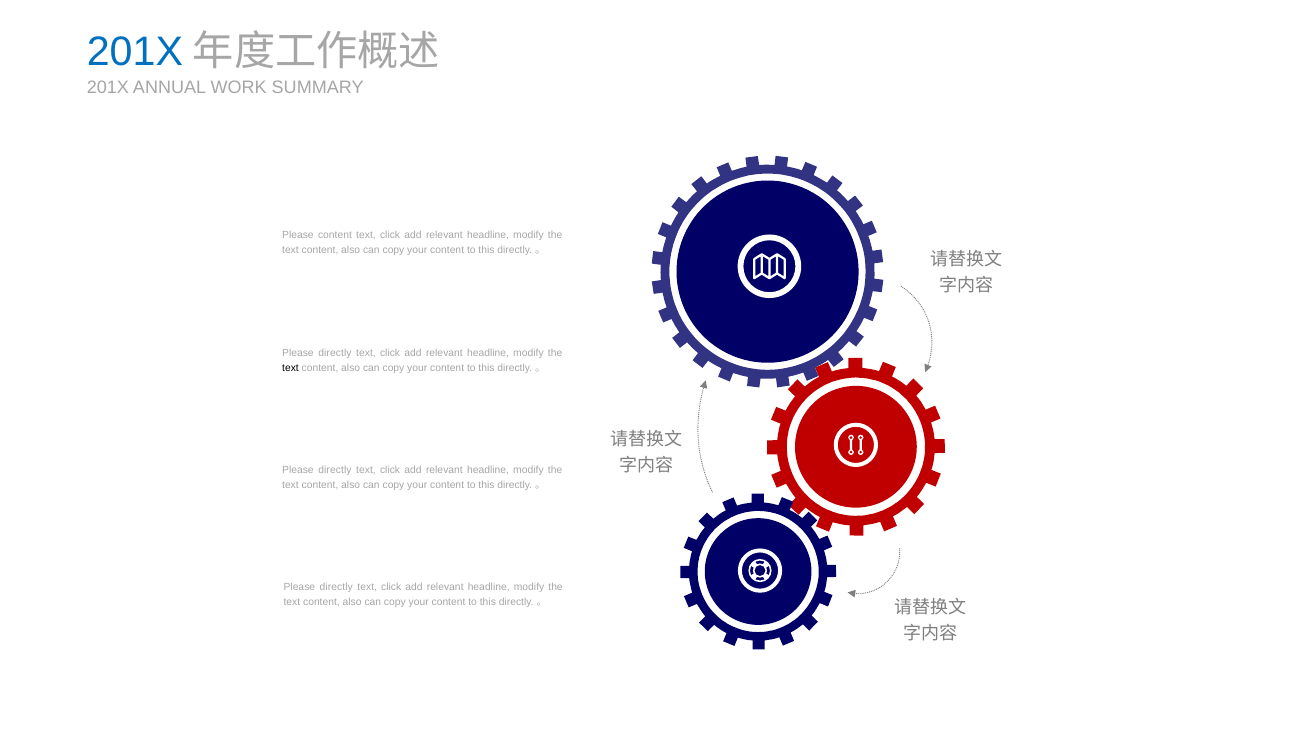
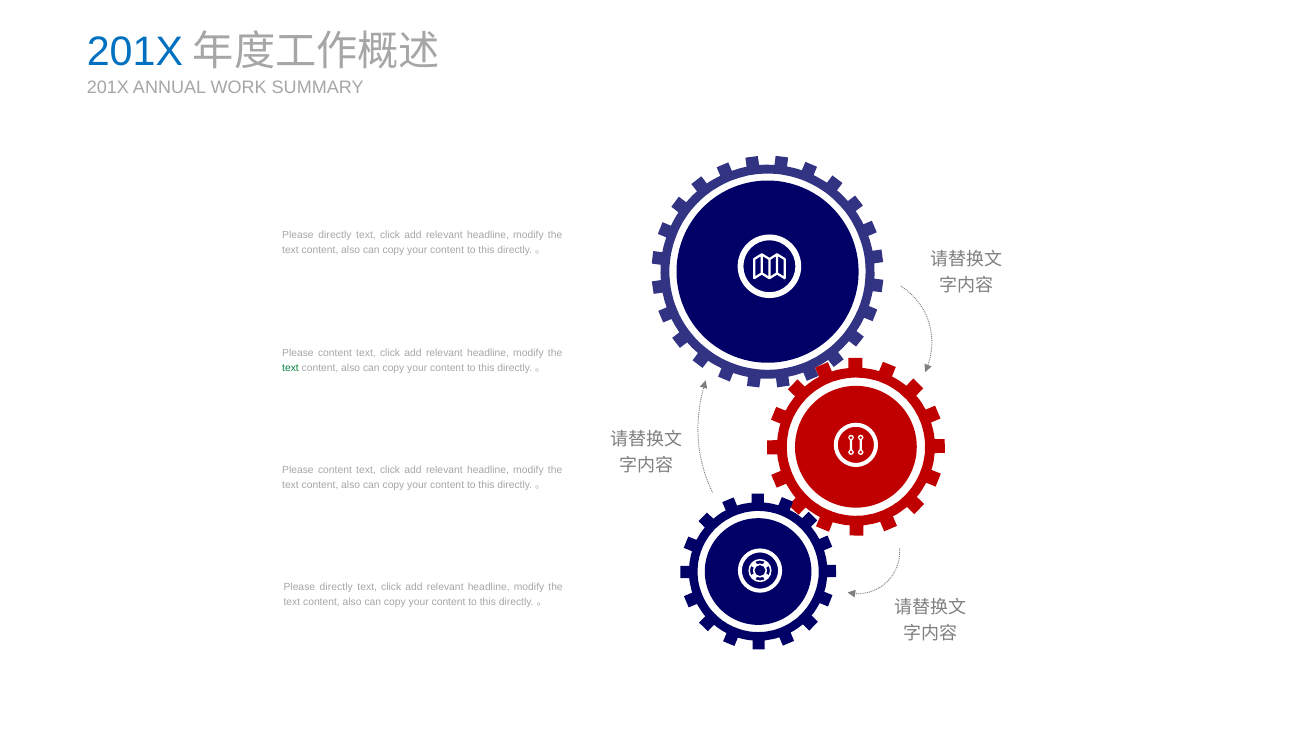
content at (335, 235): content -> directly
directly at (335, 353): directly -> content
text at (291, 368) colour: black -> green
directly at (335, 470): directly -> content
